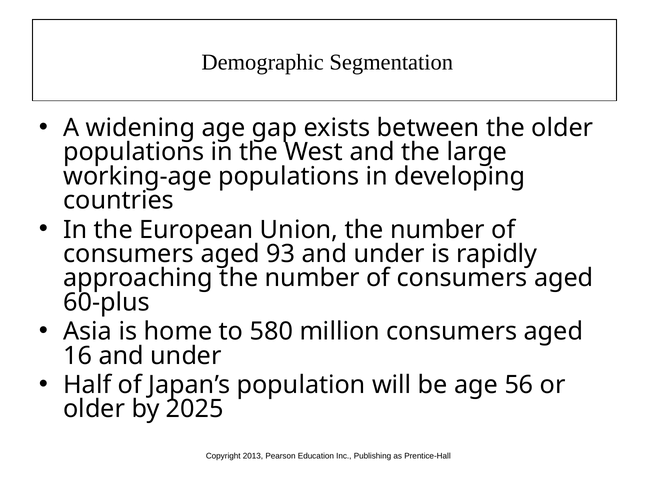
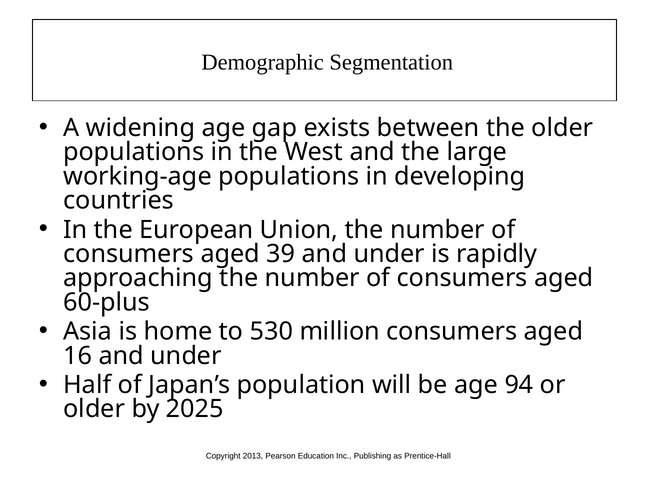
93: 93 -> 39
580: 580 -> 530
56: 56 -> 94
